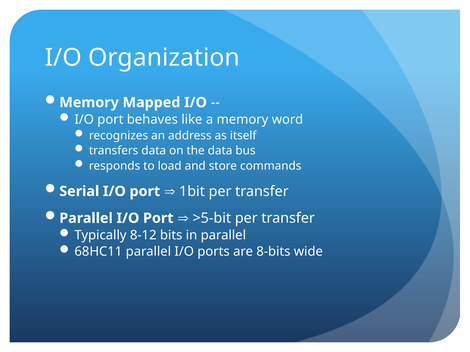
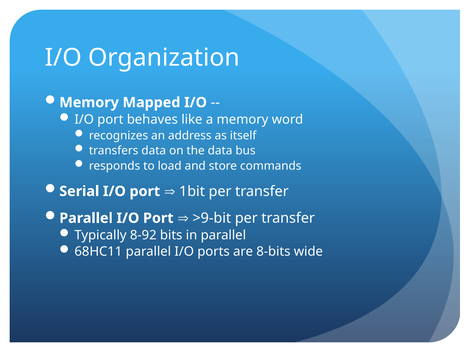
>5-bit: >5-bit -> >9-bit
8-12: 8-12 -> 8-92
